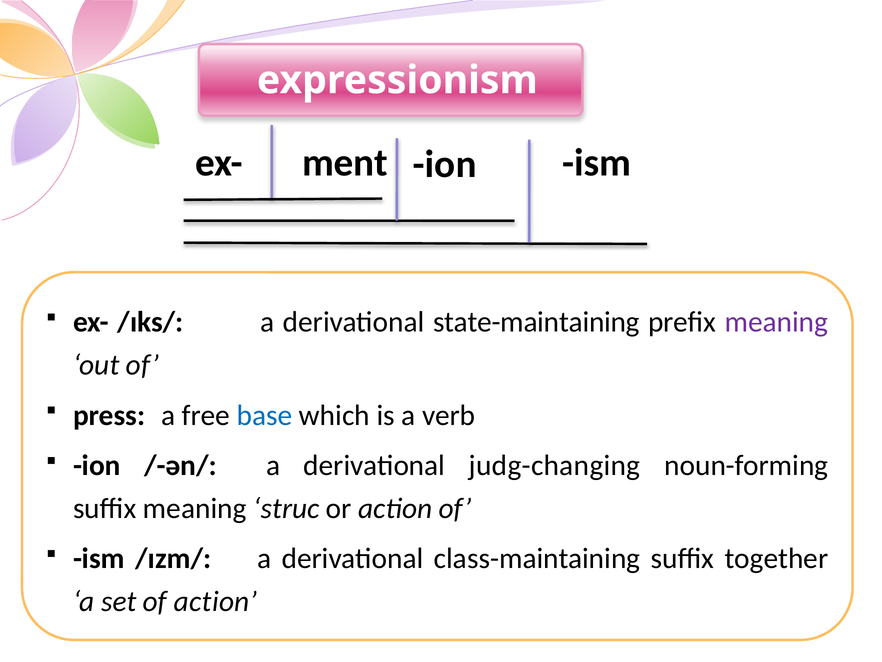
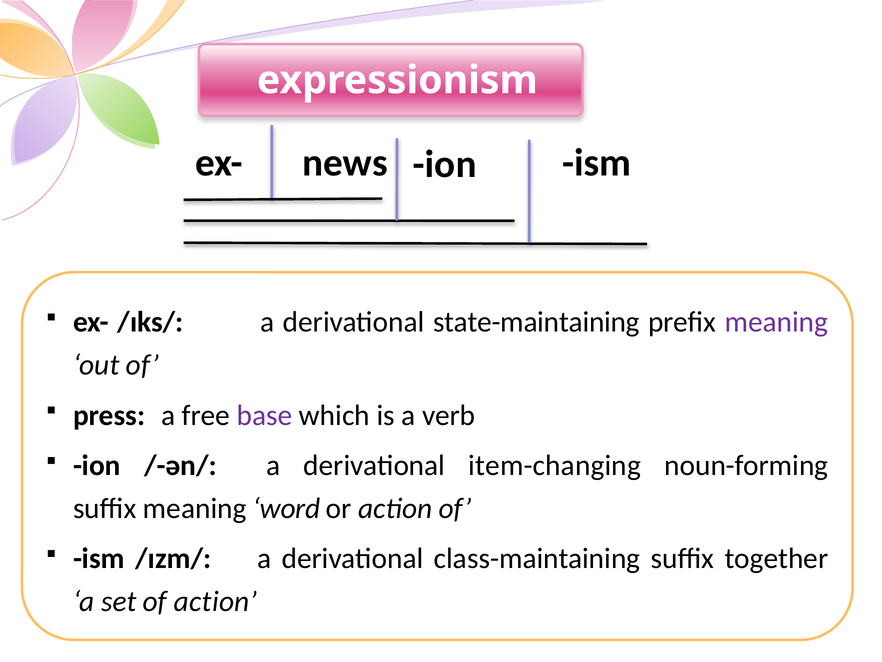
ment: ment -> news
base colour: blue -> purple
judg-changing: judg-changing -> item-changing
struc: struc -> word
